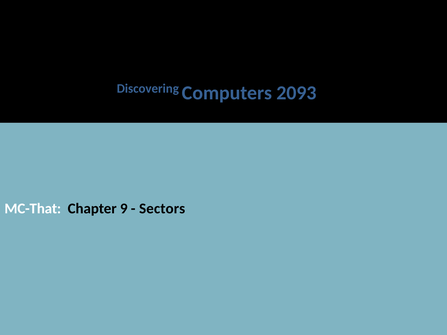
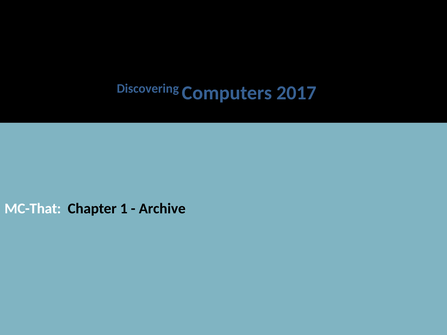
2093: 2093 -> 2017
9: 9 -> 1
Sectors: Sectors -> Archive
